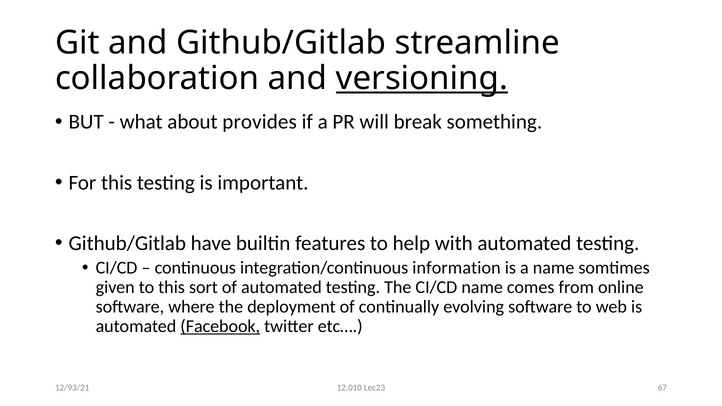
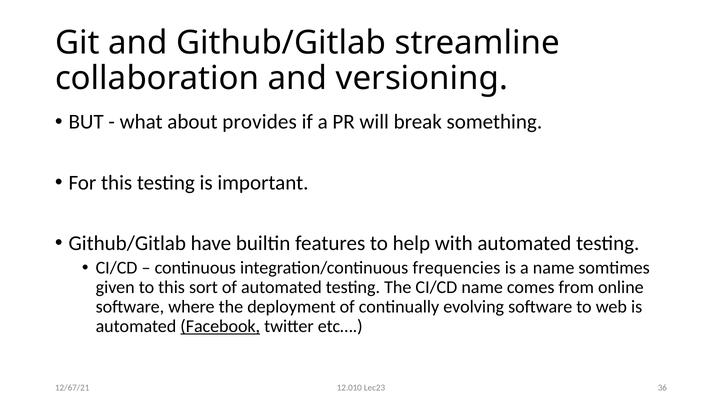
versioning underline: present -> none
information: information -> frequencies
67: 67 -> 36
12/93/21: 12/93/21 -> 12/67/21
